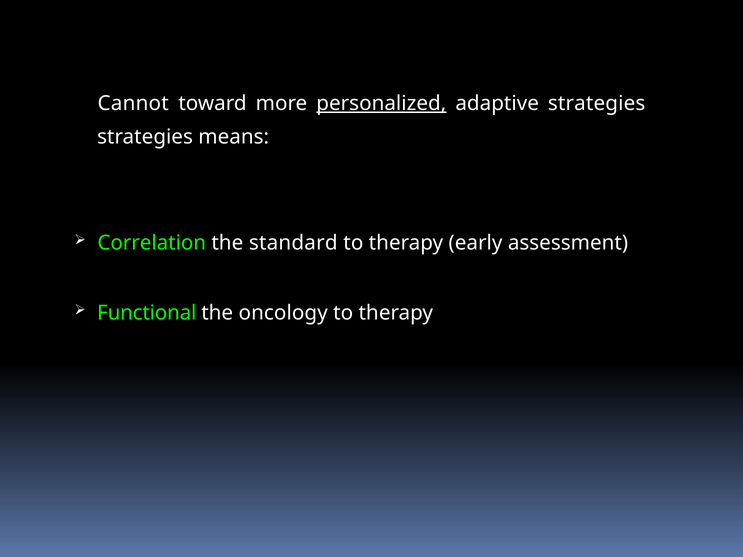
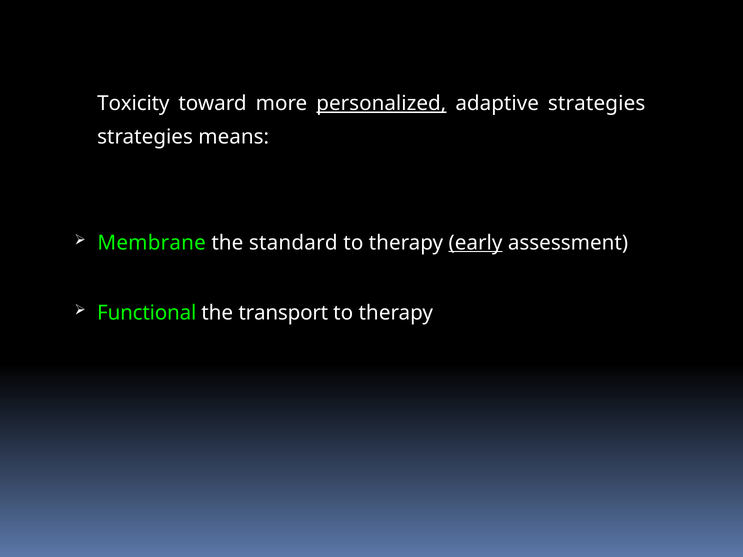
Cannot: Cannot -> Toxicity
Correlation: Correlation -> Membrane
early underline: none -> present
oncology: oncology -> transport
